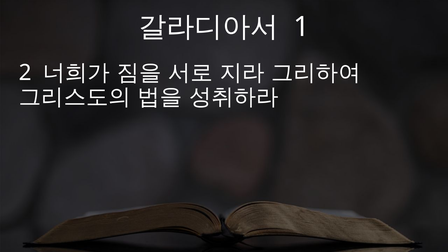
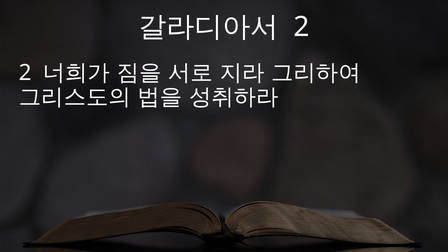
1 at (302, 27): 1 -> 2
